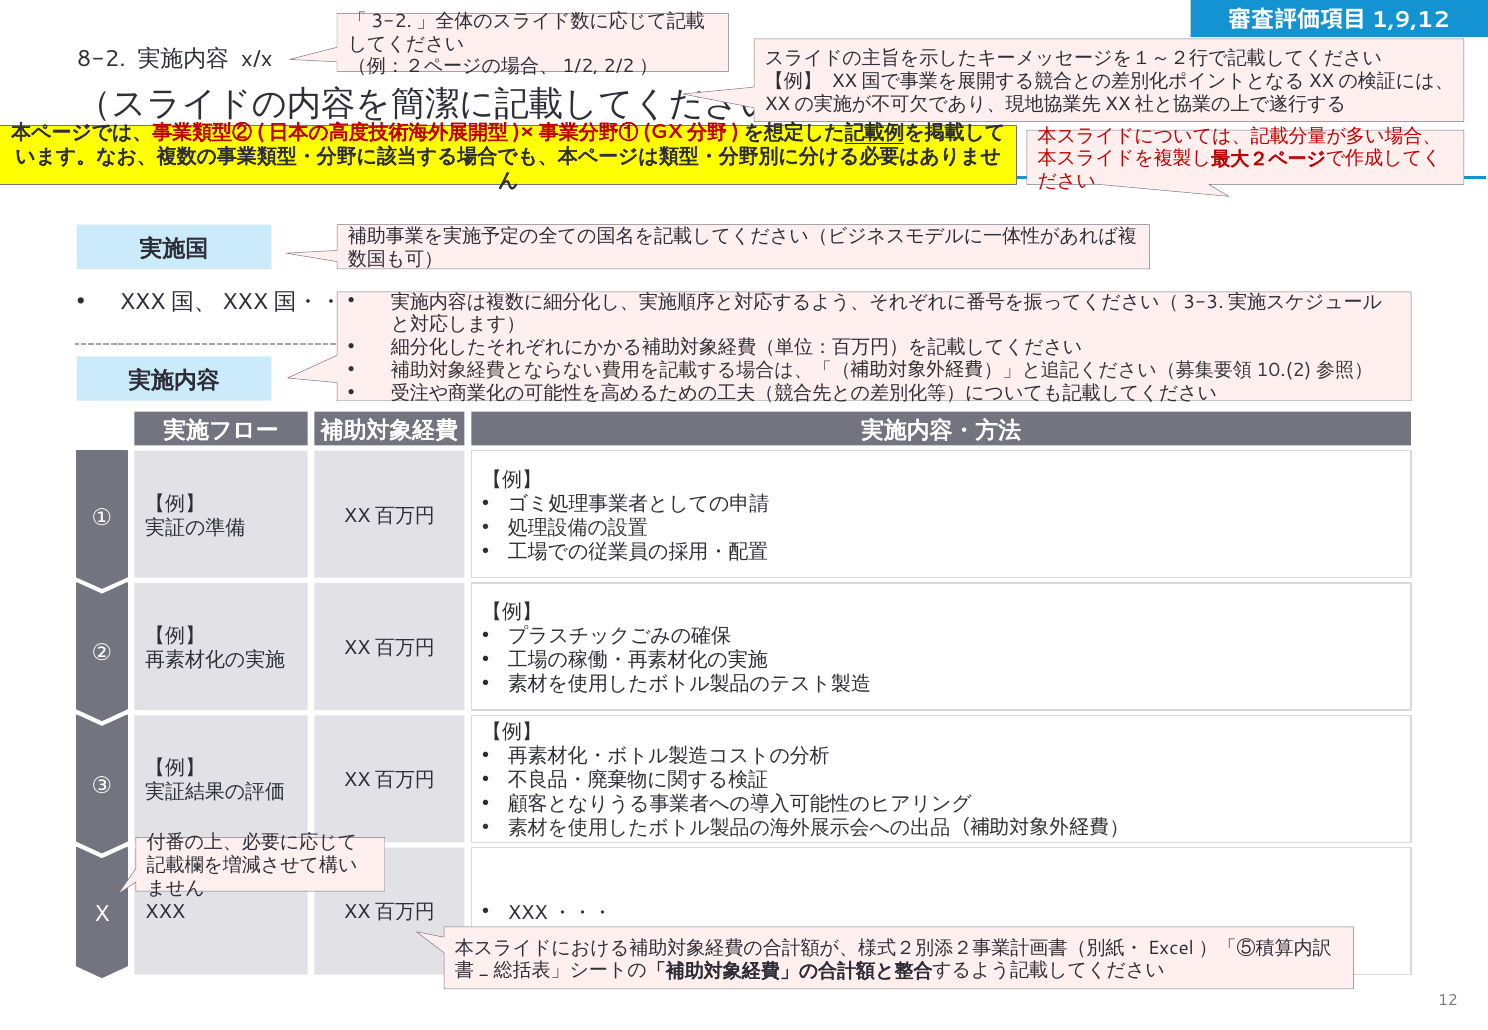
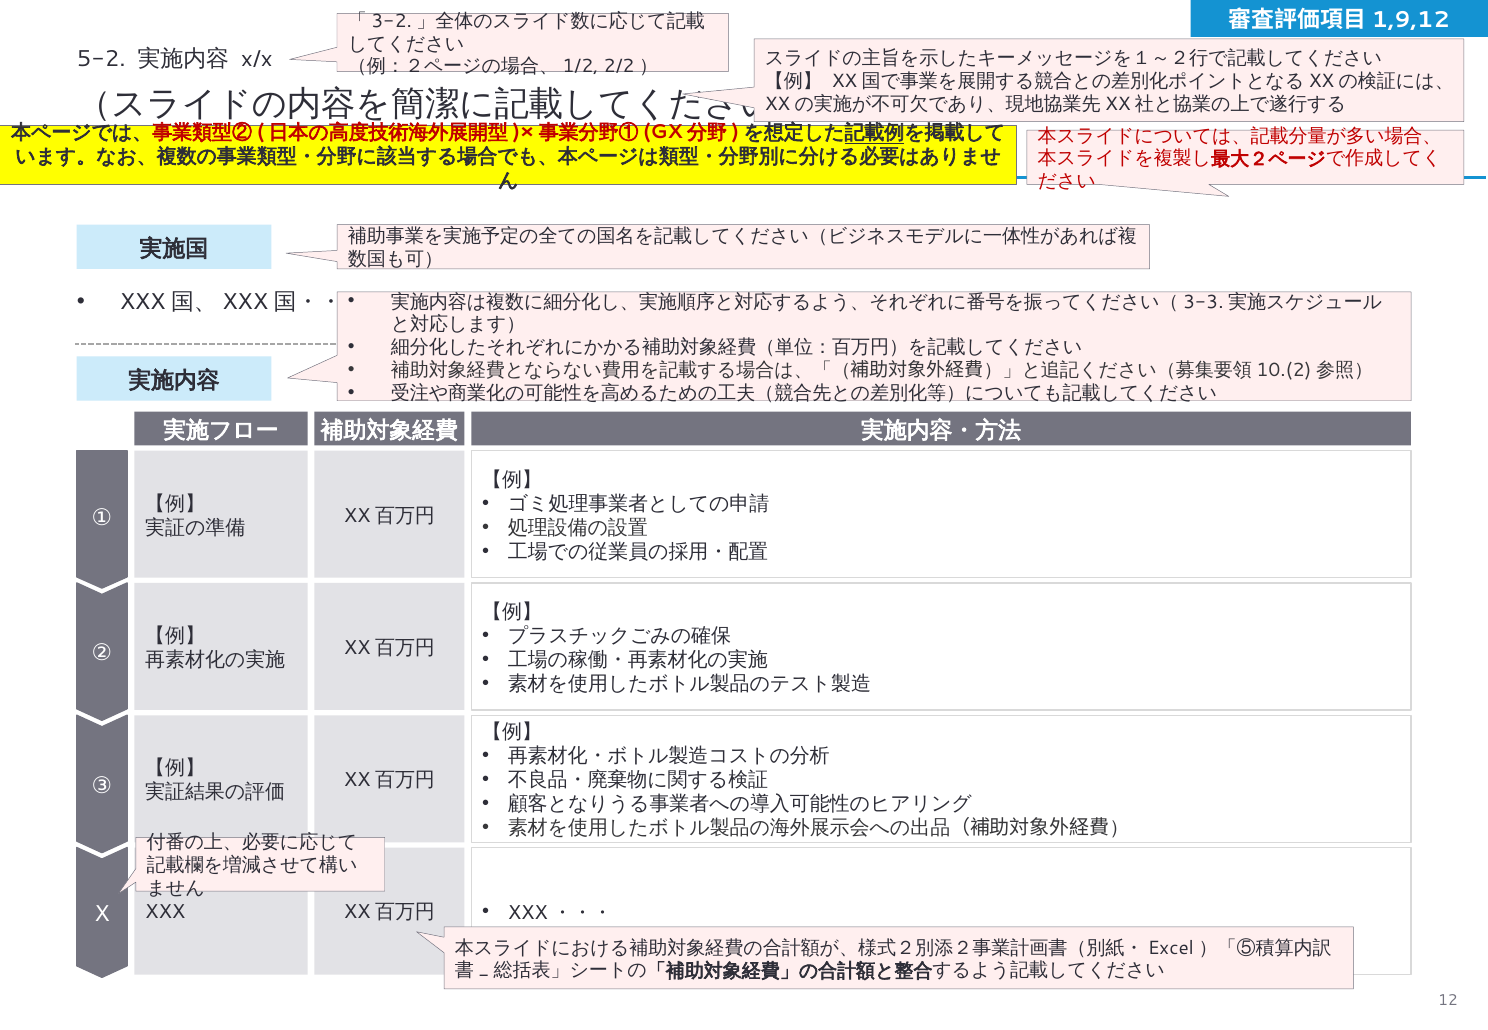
8-2: 8-2 -> 5-2
